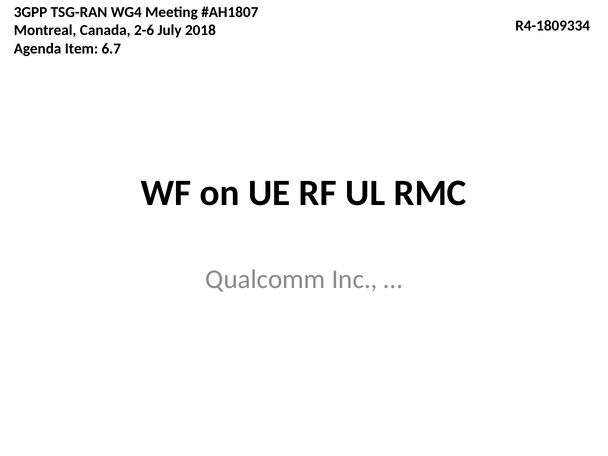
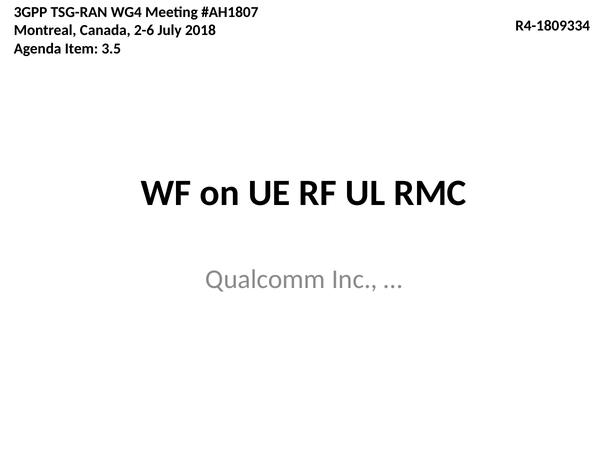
6.7: 6.7 -> 3.5
